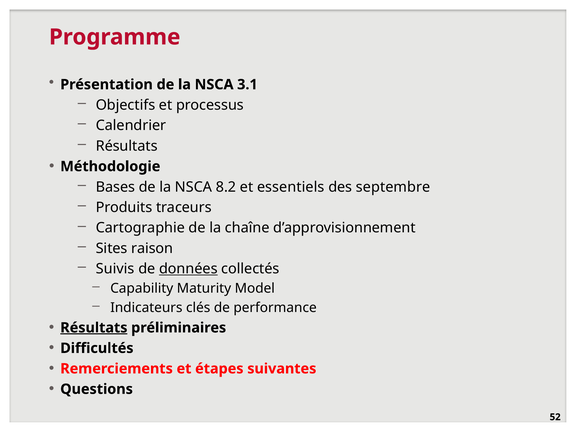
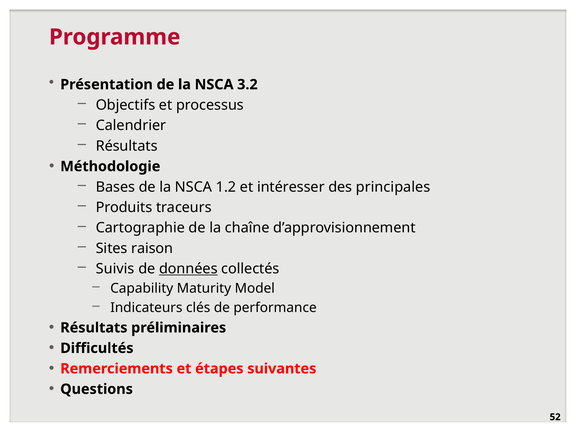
3.1: 3.1 -> 3.2
8.2: 8.2 -> 1.2
essentiels: essentiels -> intéresser
septembre: septembre -> principales
Résultats at (94, 328) underline: present -> none
